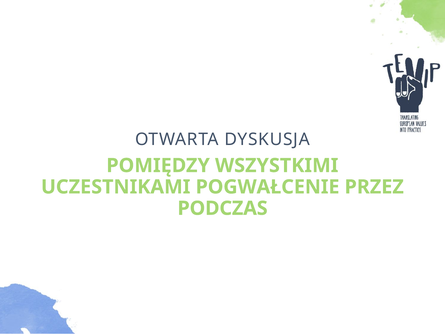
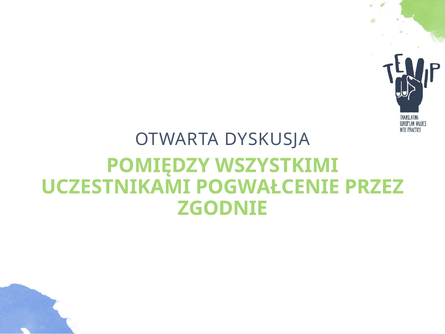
PODCZAS: PODCZAS -> ZGODNIE
